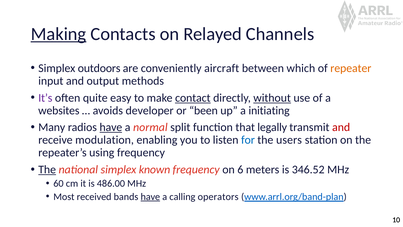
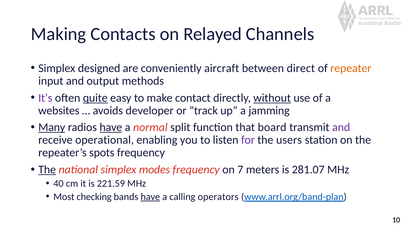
Making underline: present -> none
outdoors: outdoors -> designed
which: which -> direct
quite underline: none -> present
contact underline: present -> none
been: been -> track
initiating: initiating -> jamming
Many underline: none -> present
legally: legally -> board
and at (341, 127) colour: red -> purple
modulation: modulation -> operational
for colour: blue -> purple
using: using -> spots
known: known -> modes
6: 6 -> 7
346.52: 346.52 -> 281.07
60: 60 -> 40
486.00: 486.00 -> 221.59
received: received -> checking
